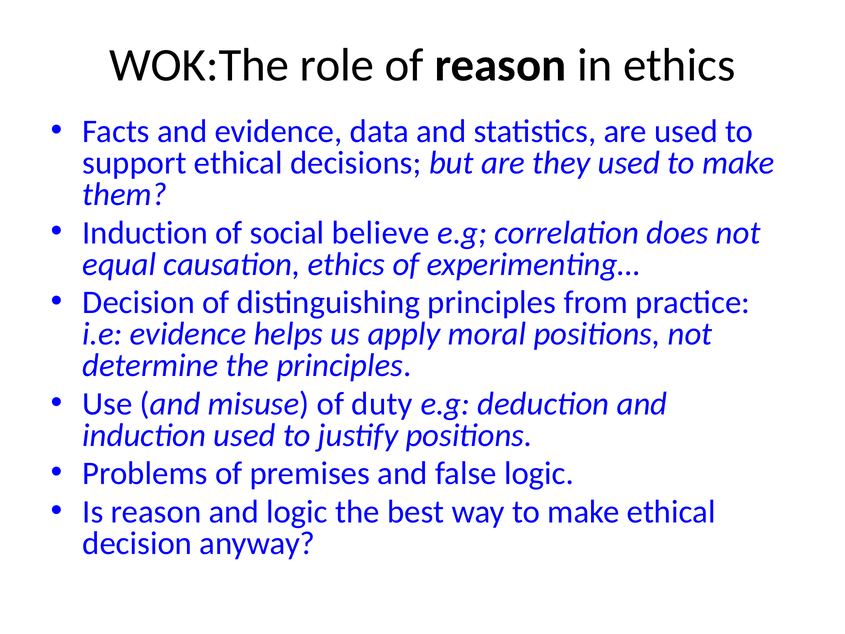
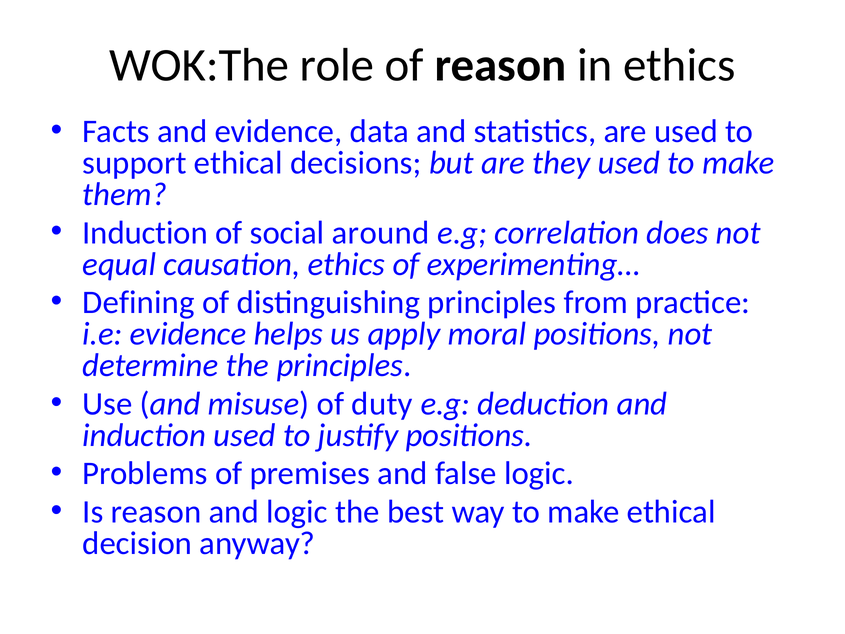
believe: believe -> around
Decision at (139, 302): Decision -> Defining
